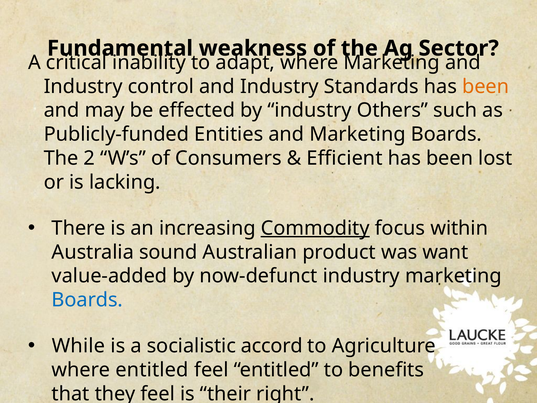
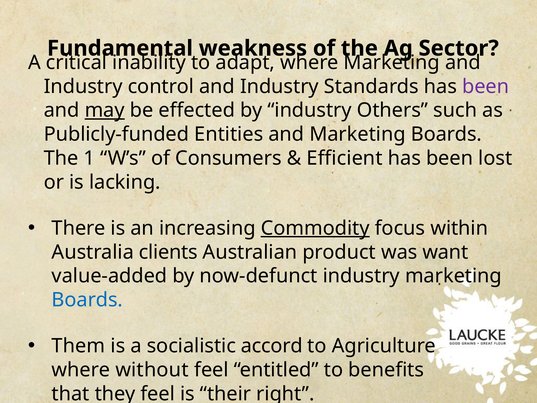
been at (486, 86) colour: orange -> purple
may underline: none -> present
2: 2 -> 1
sound: sound -> clients
While: While -> Them
where entitled: entitled -> without
